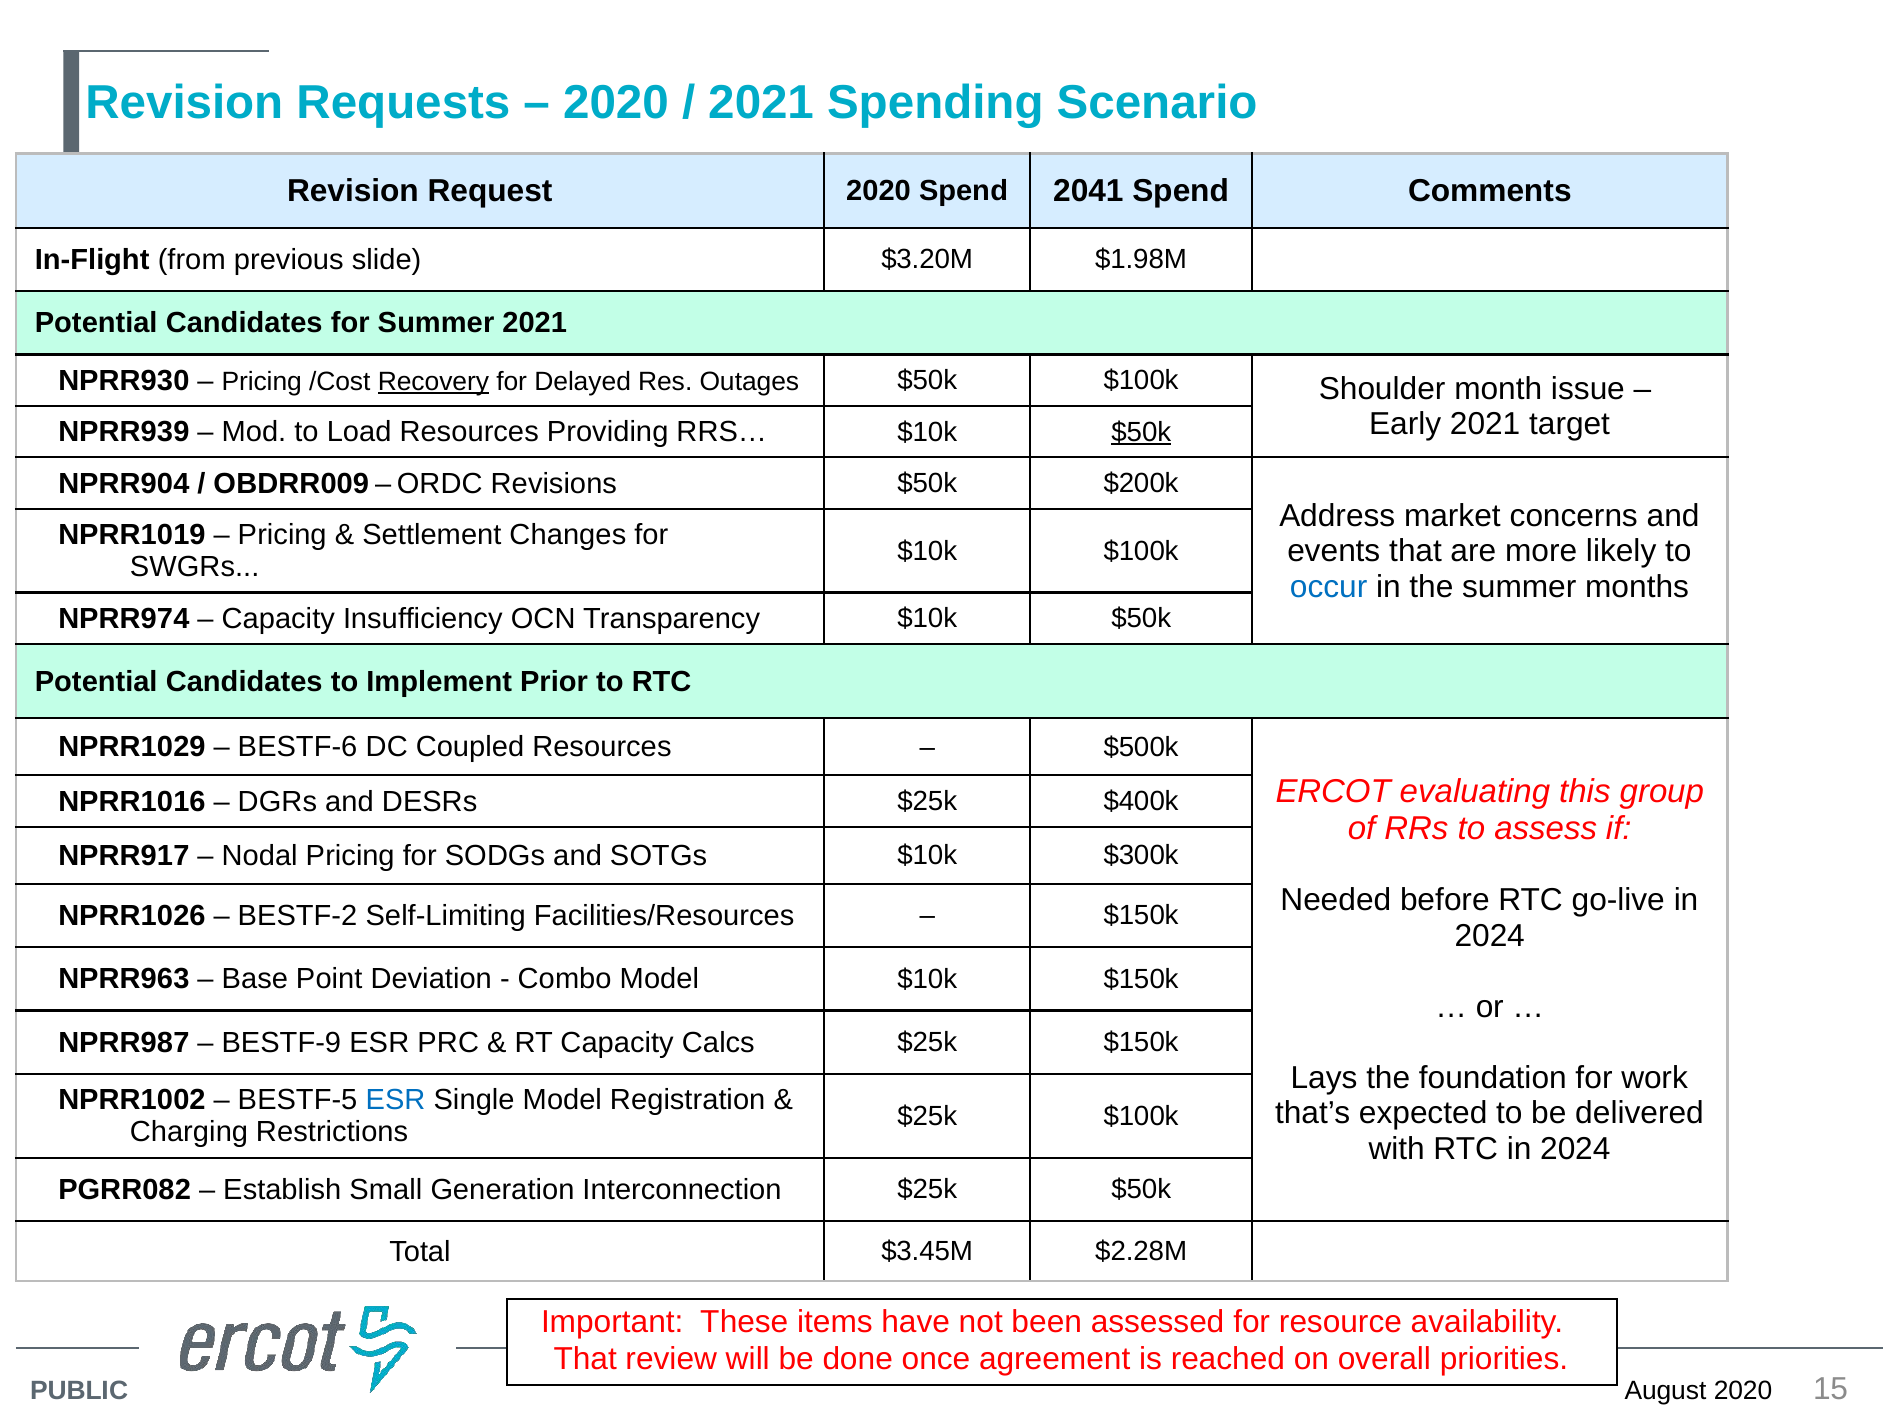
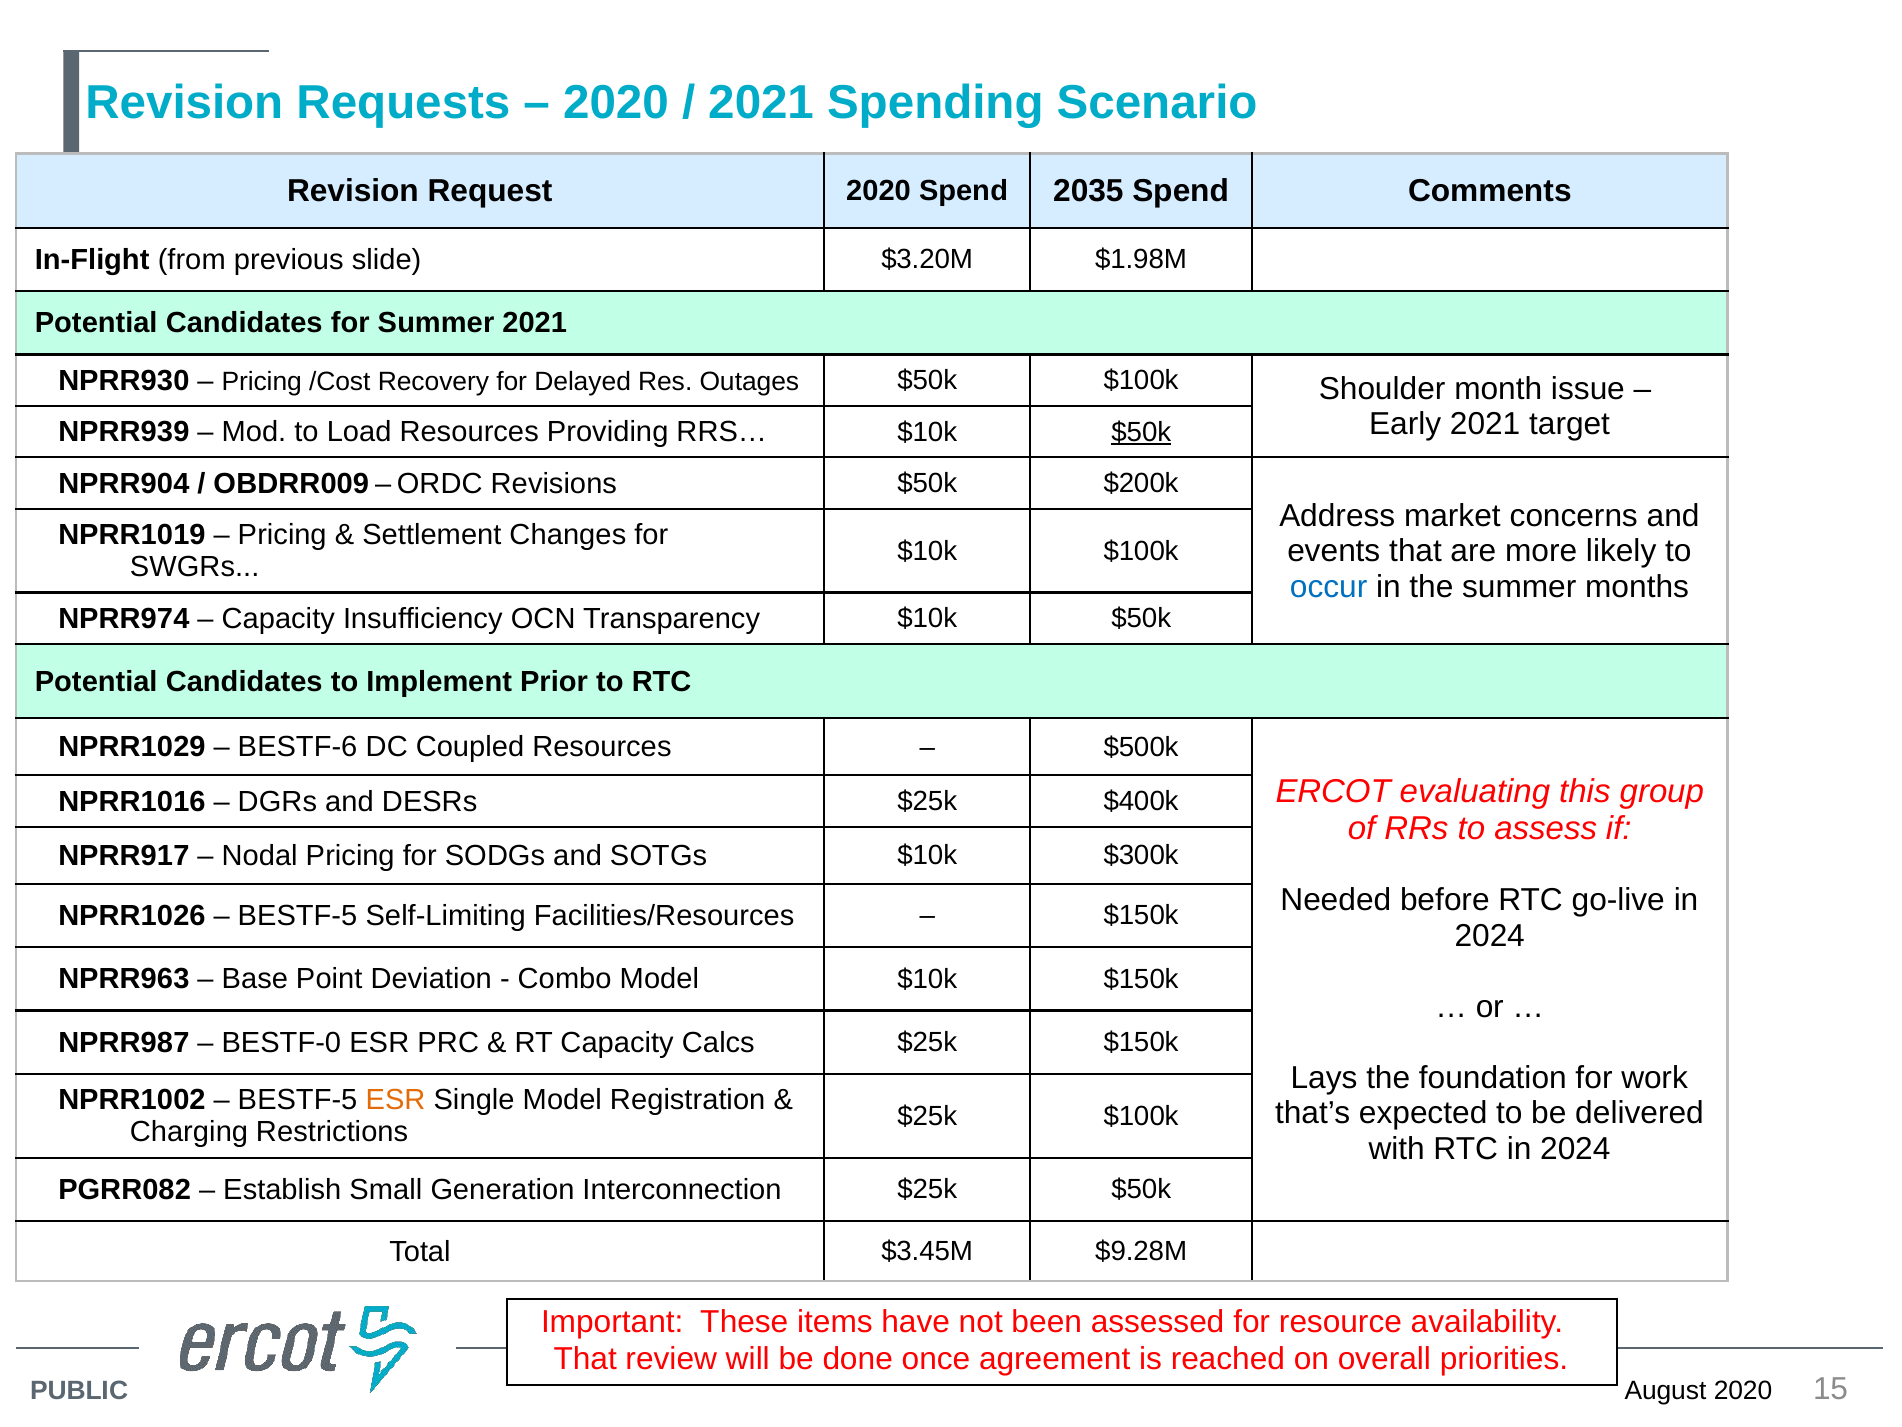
2041: 2041 -> 2035
Recovery underline: present -> none
BESTF-2 at (298, 916): BESTF-2 -> BESTF-5
BESTF-9: BESTF-9 -> BESTF-0
ESR at (396, 1100) colour: blue -> orange
$2.28M: $2.28M -> $9.28M
